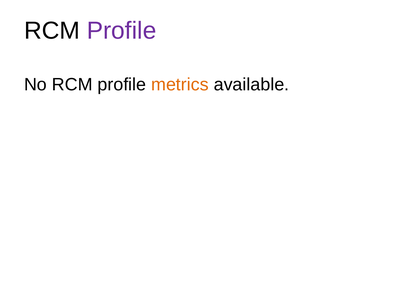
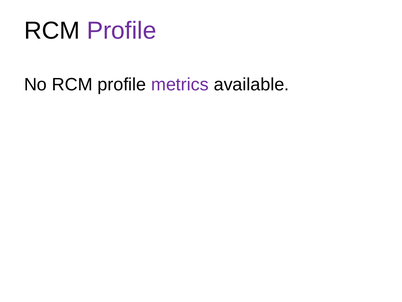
metrics colour: orange -> purple
